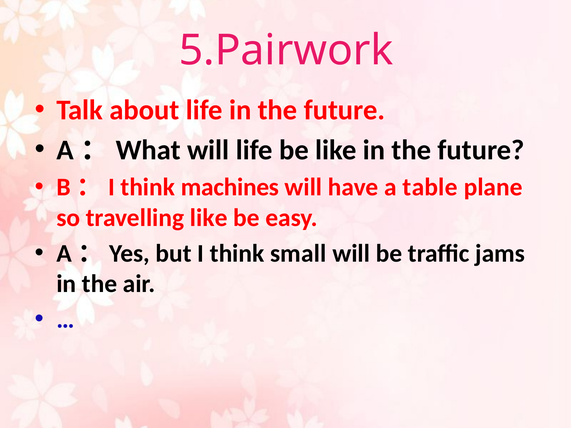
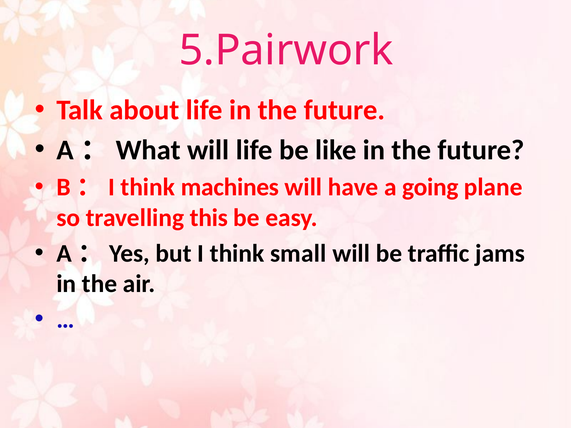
table: table -> going
travelling like: like -> this
